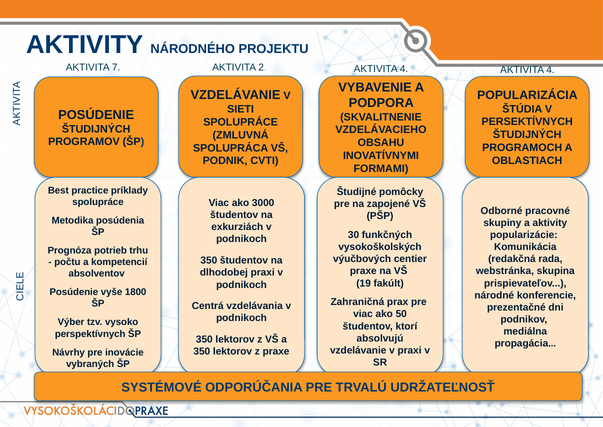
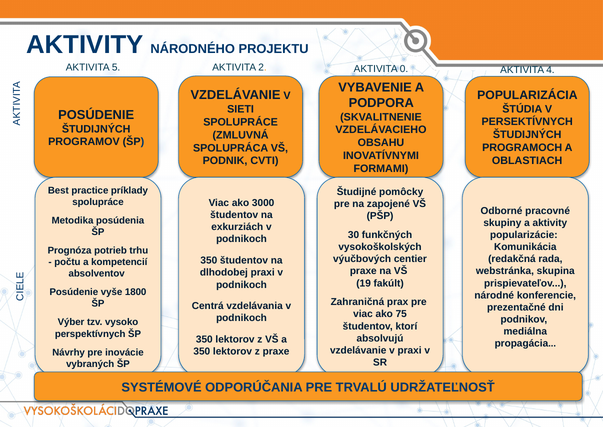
7: 7 -> 5
2 AKTIVITA 4: 4 -> 0
50: 50 -> 75
